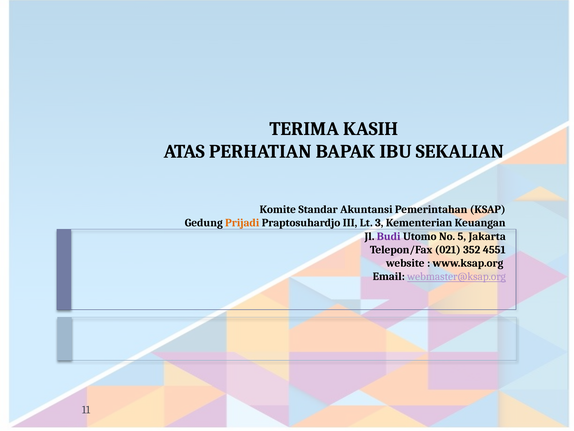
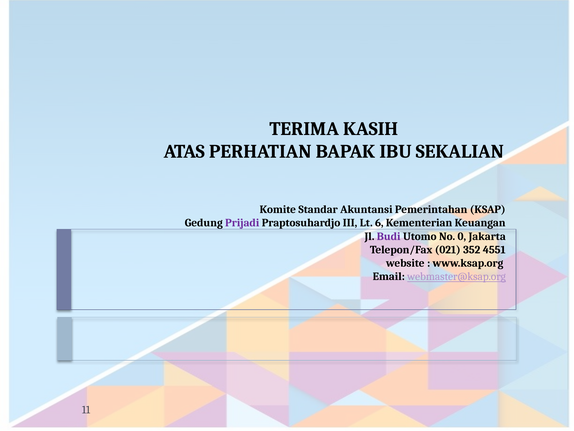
Prijadi colour: orange -> purple
3: 3 -> 6
5: 5 -> 0
